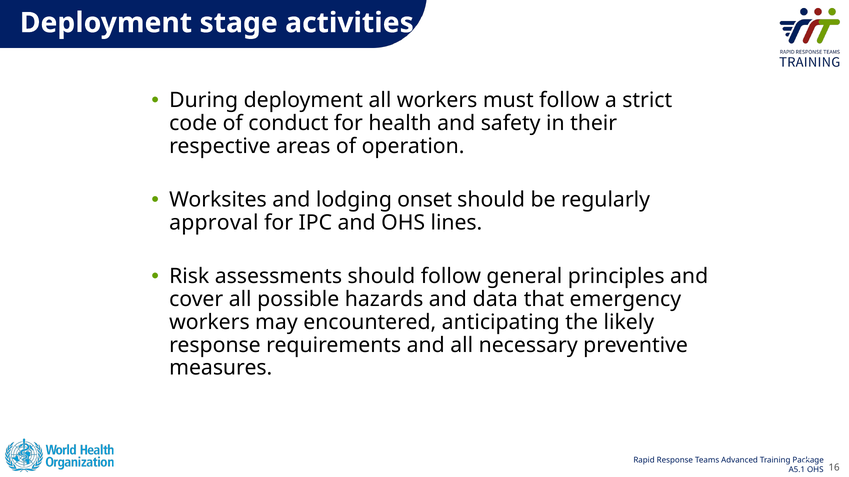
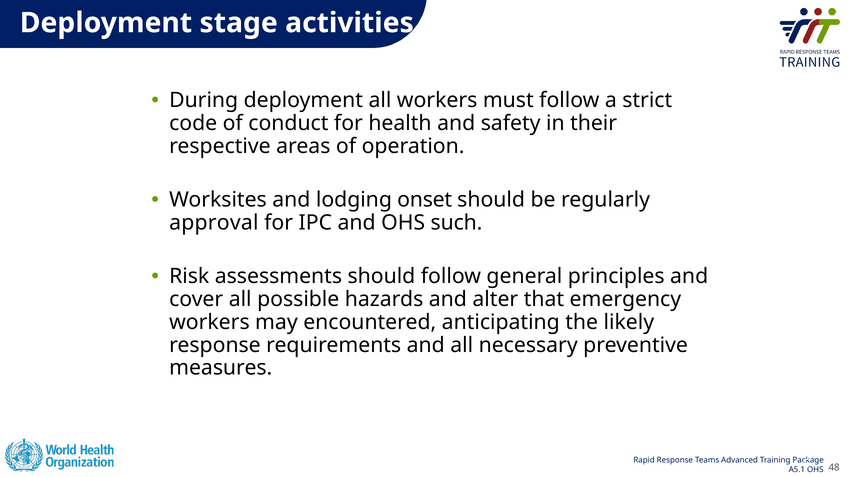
lines: lines -> such
data: data -> alter
16: 16 -> 48
